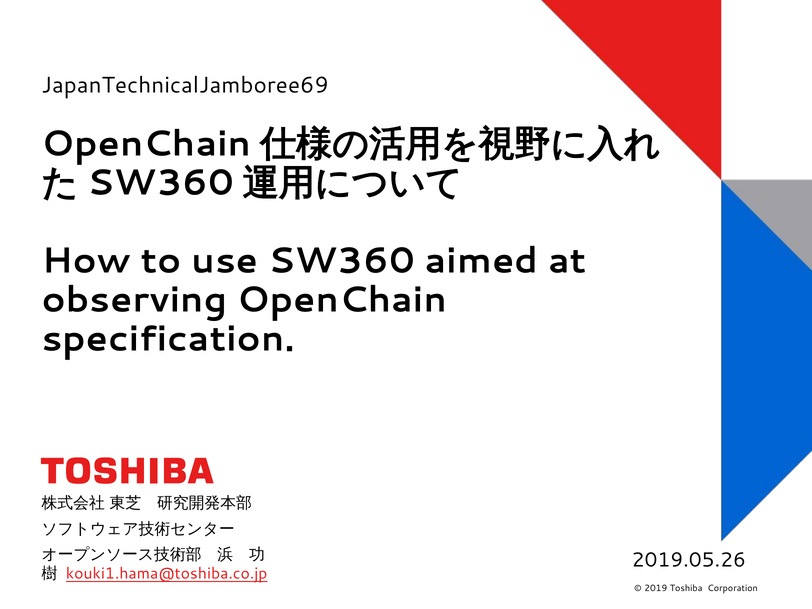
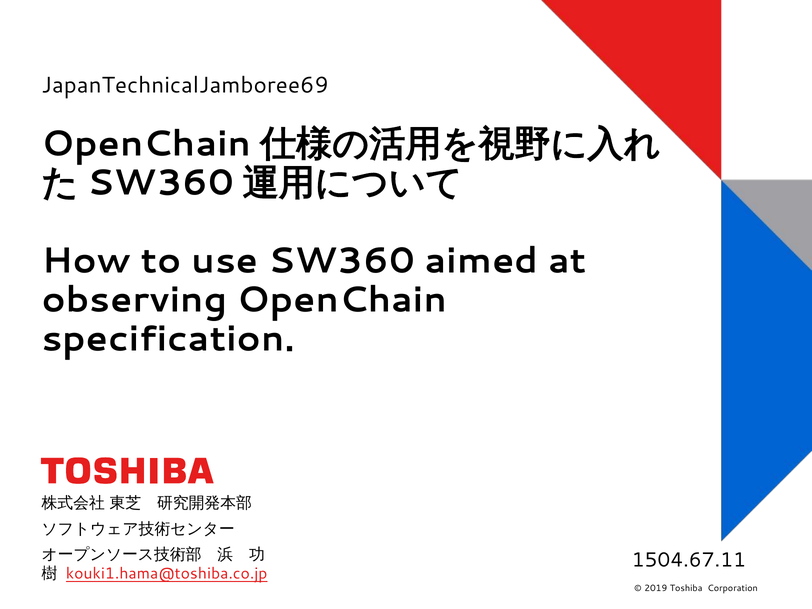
2019.05.26: 2019.05.26 -> 1504.67.11
